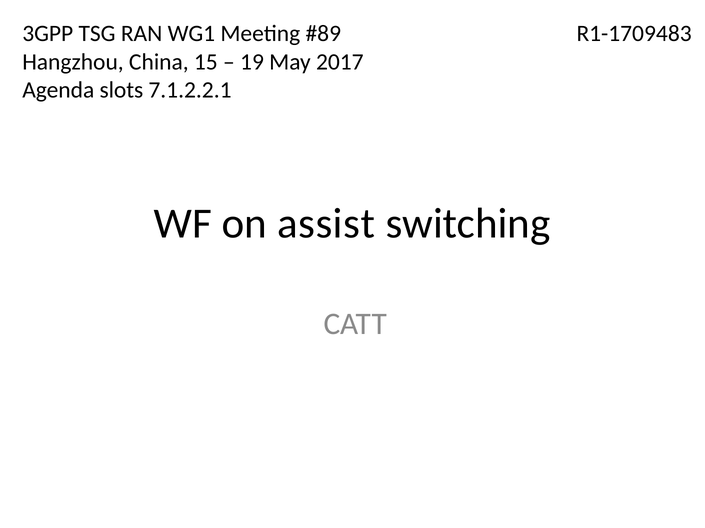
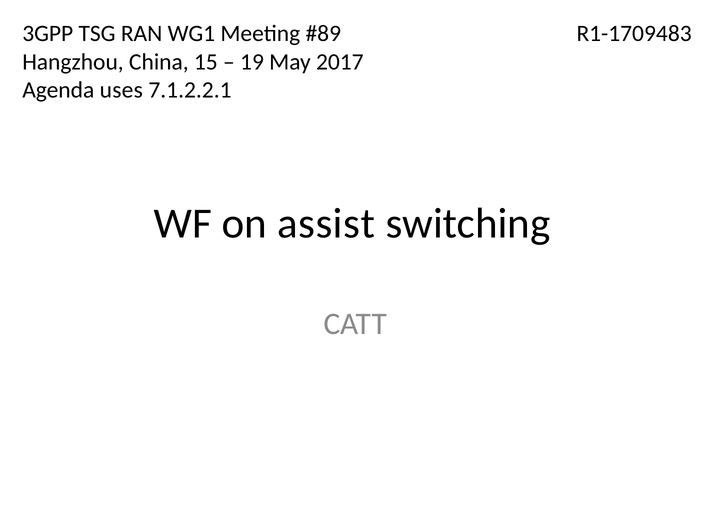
slots: slots -> uses
